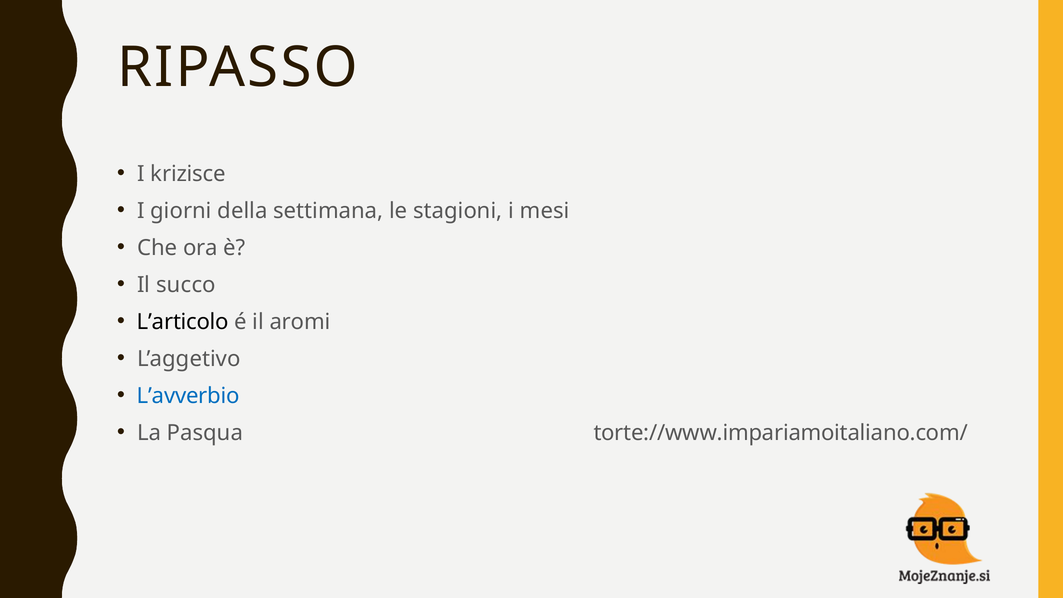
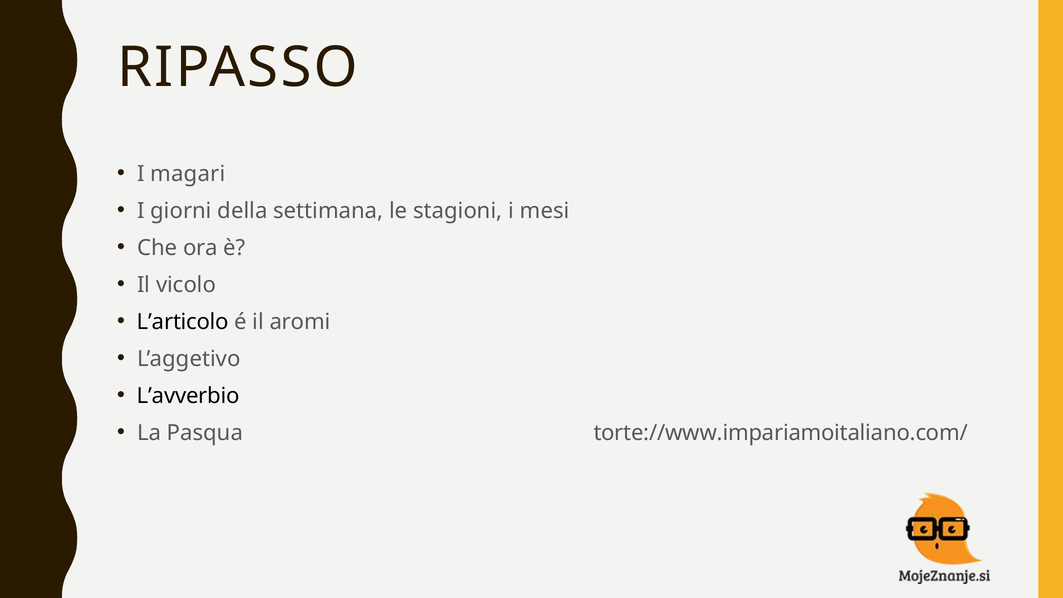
krizisce: krizisce -> magari
succo: succo -> vicolo
L’avverbio colour: blue -> black
